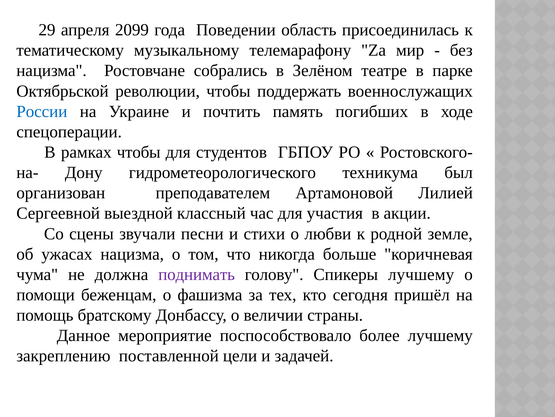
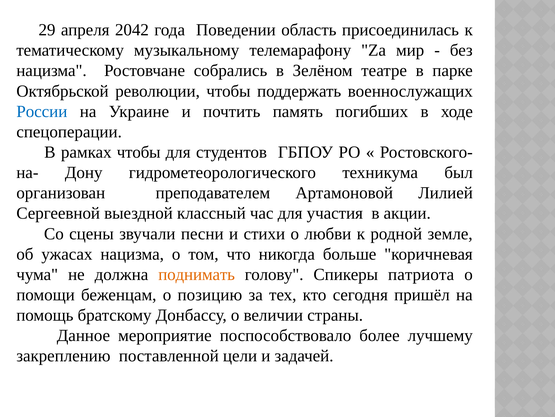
2099: 2099 -> 2042
поднимать colour: purple -> orange
Спикеры лучшему: лучшему -> патриота
фашизма: фашизма -> позицию
